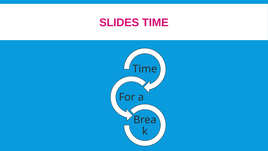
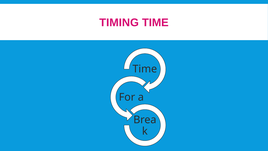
SLIDES: SLIDES -> TIMING
